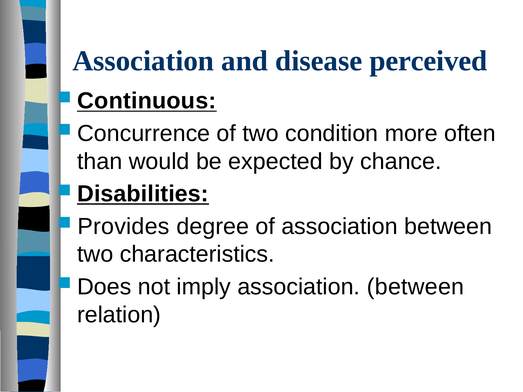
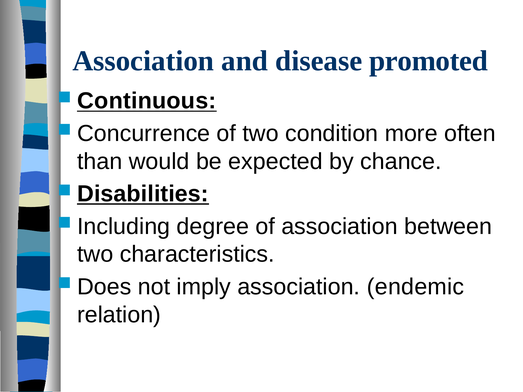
perceived: perceived -> promoted
Provides: Provides -> Including
imply association between: between -> endemic
